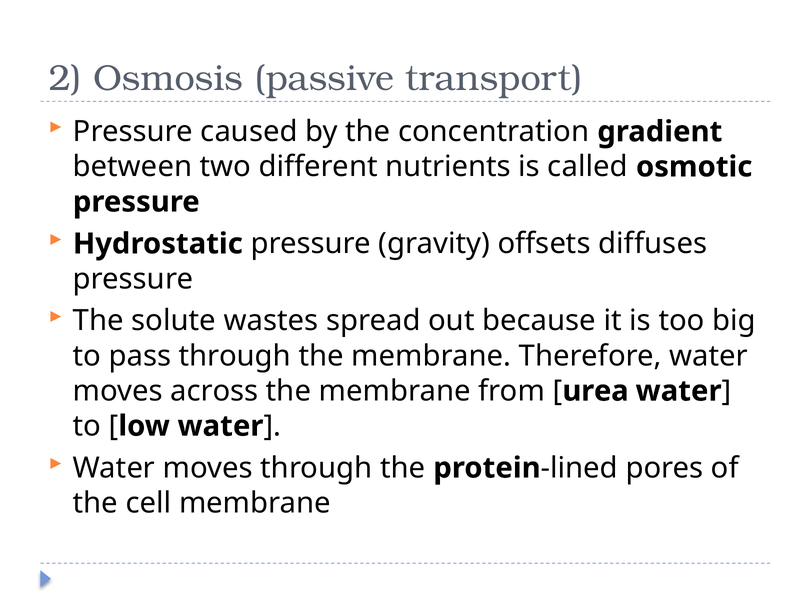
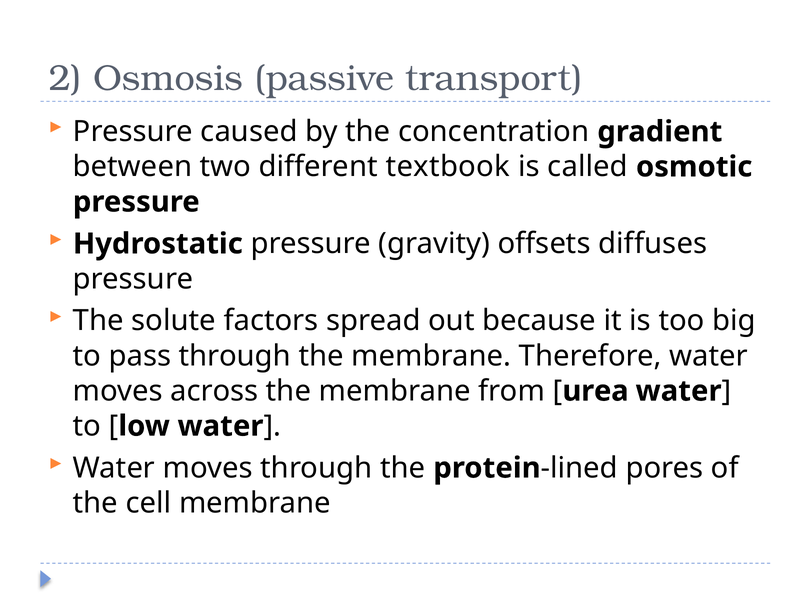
nutrients: nutrients -> textbook
wastes: wastes -> factors
